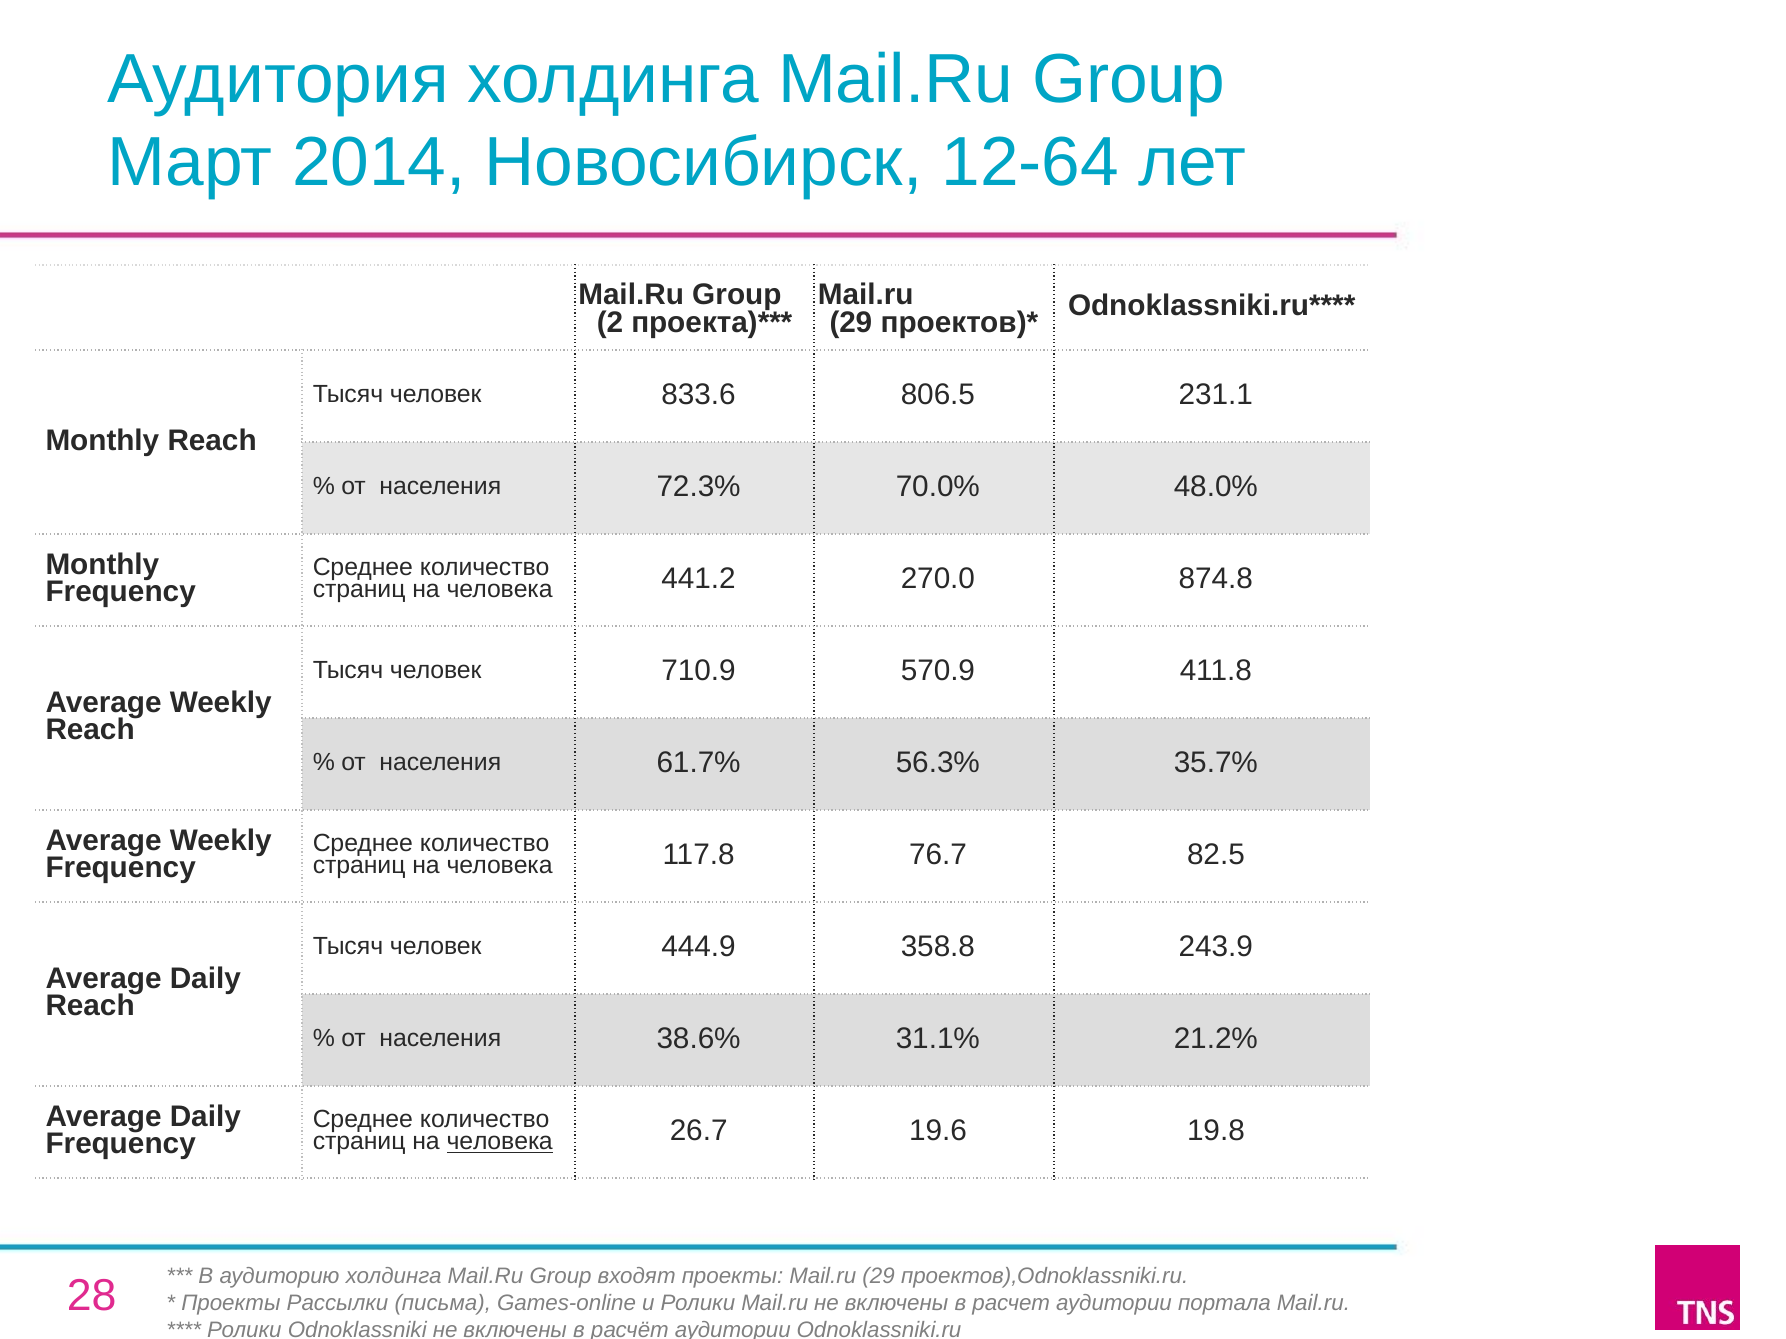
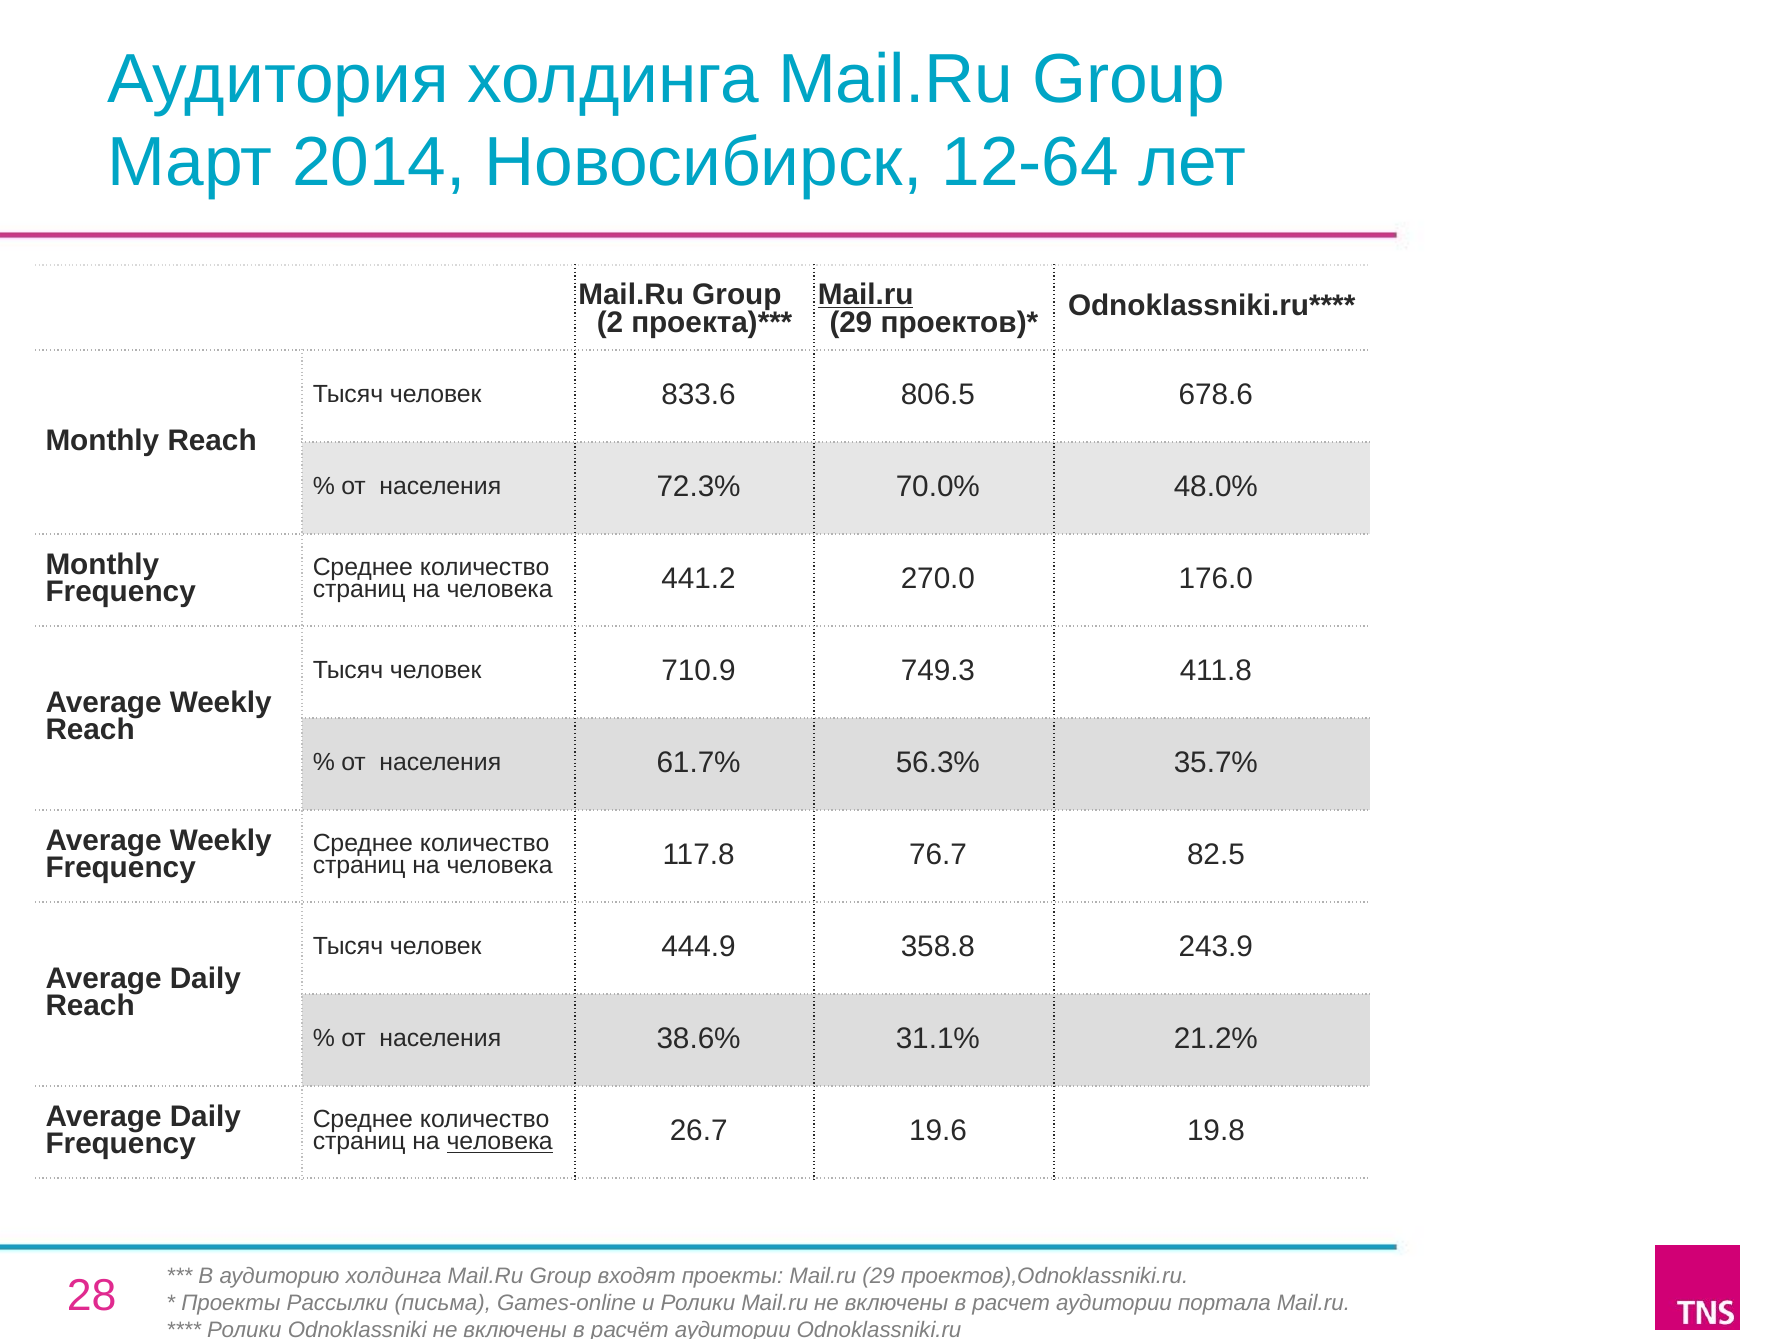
Mail.ru at (866, 295) underline: none -> present
231.1: 231.1 -> 678.6
874.8: 874.8 -> 176.0
570.9: 570.9 -> 749.3
